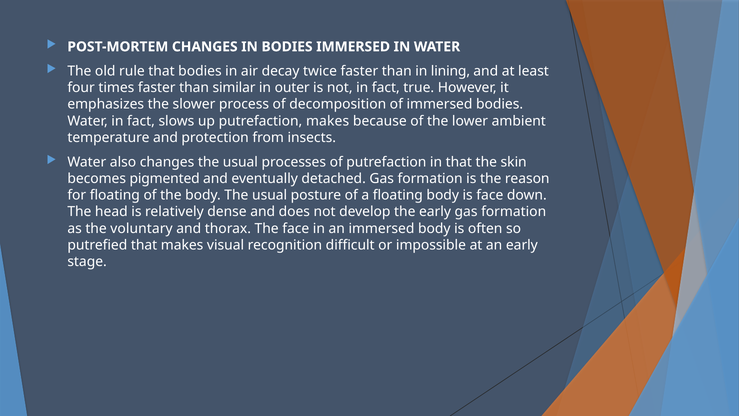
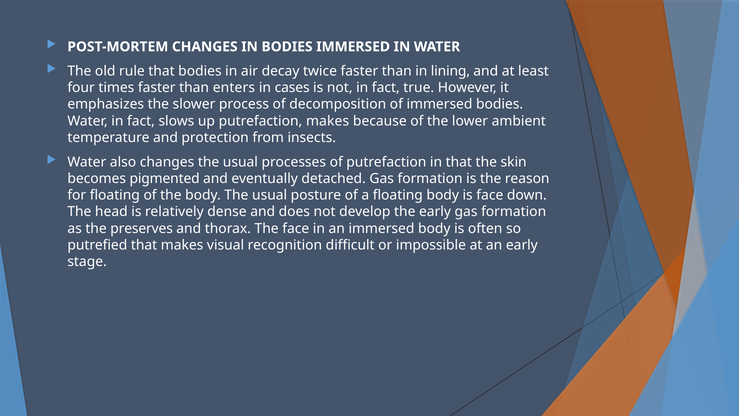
similar: similar -> enters
outer: outer -> cases
voluntary: voluntary -> preserves
